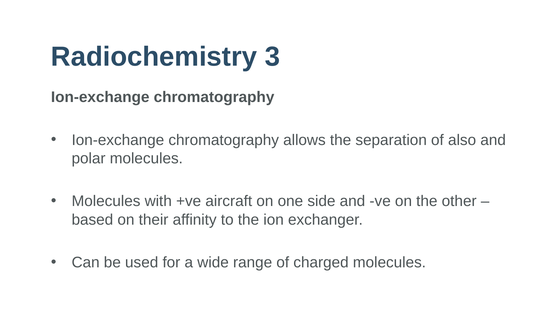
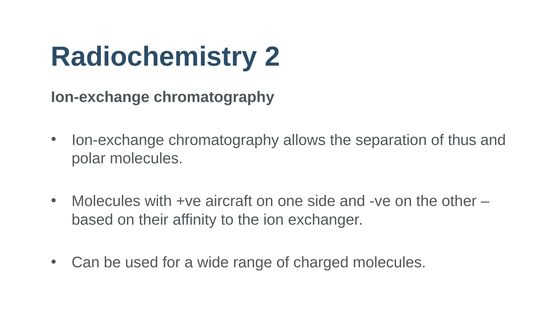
3: 3 -> 2
also: also -> thus
